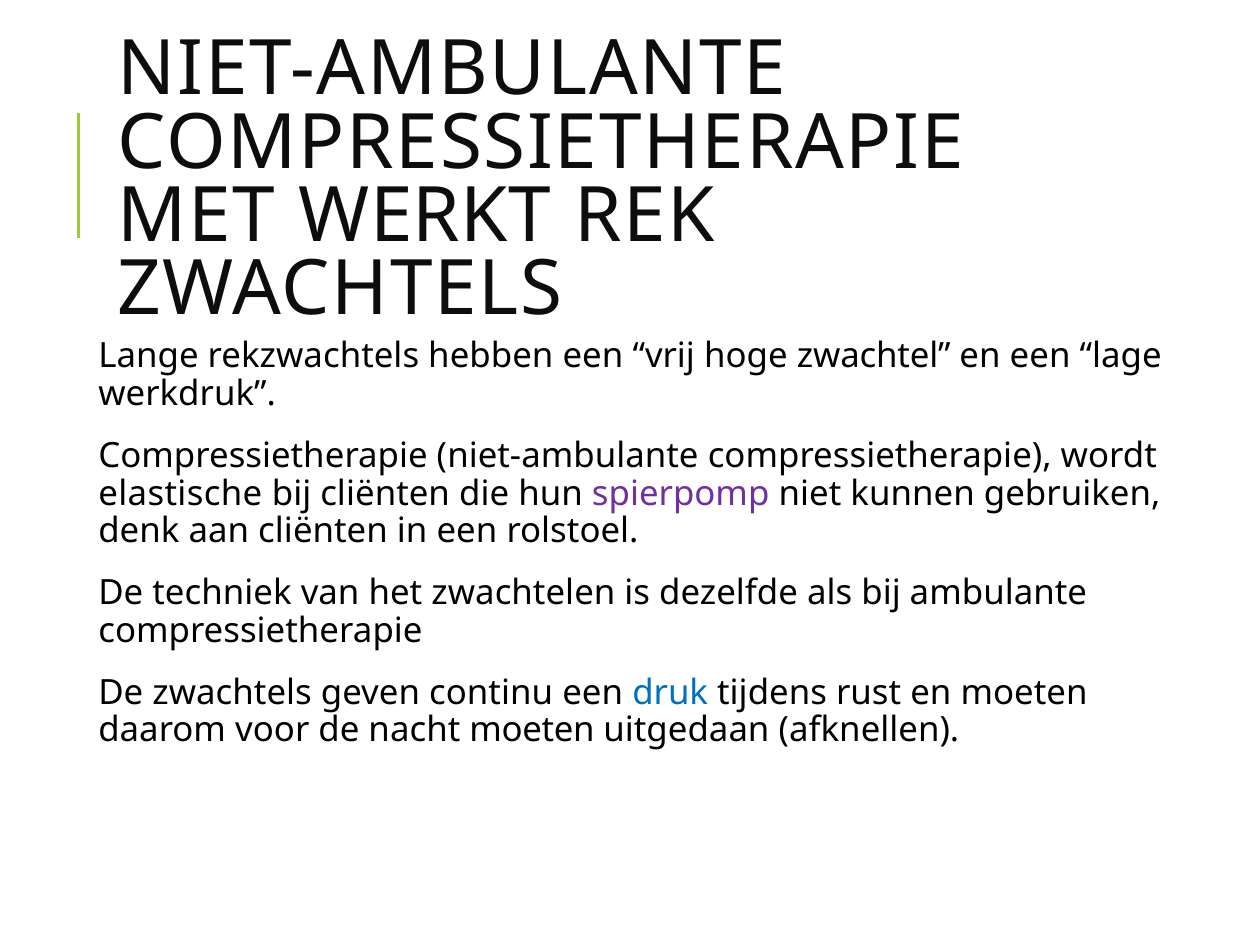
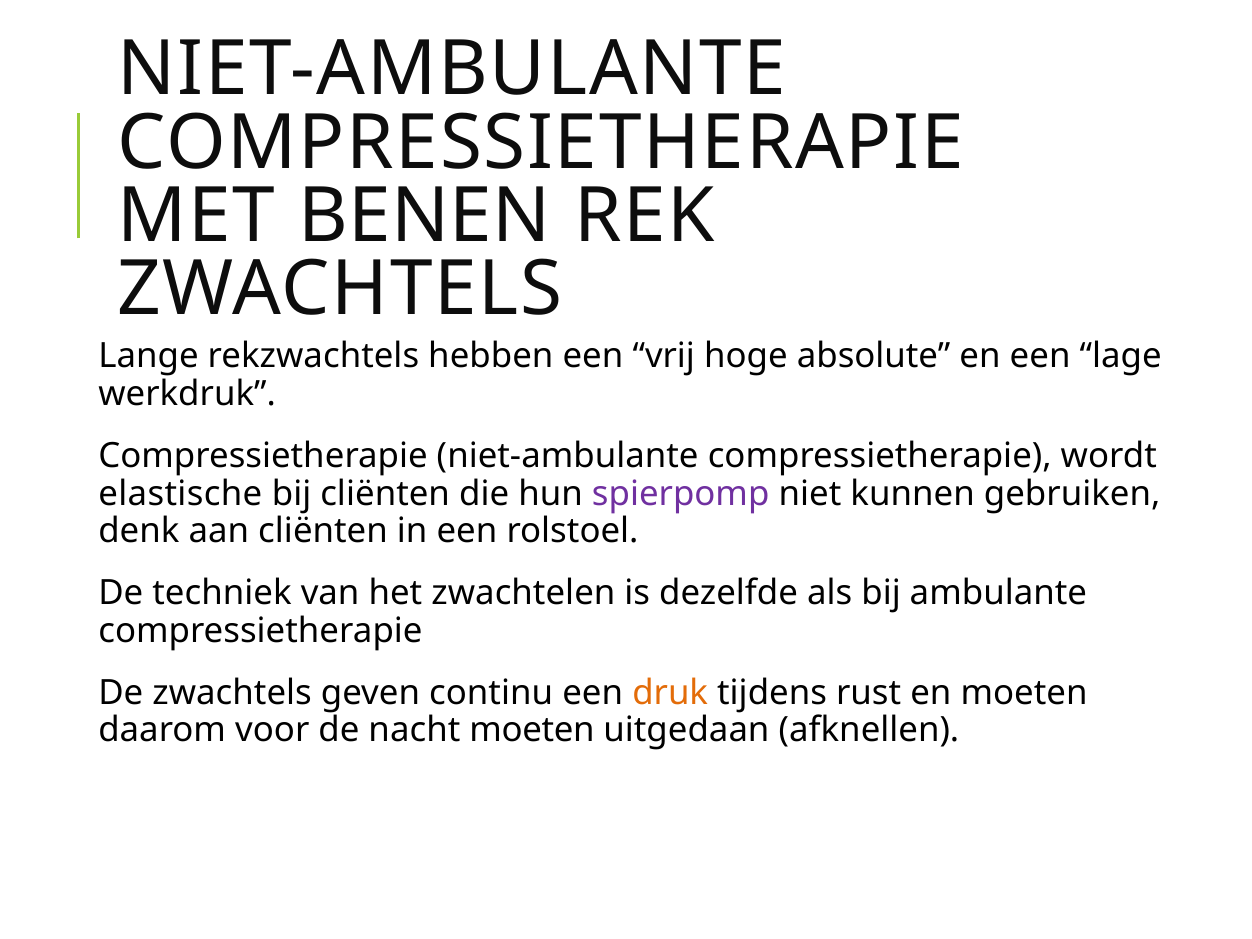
WERKT: WERKT -> BENEN
zwachtel: zwachtel -> absolute
druk colour: blue -> orange
